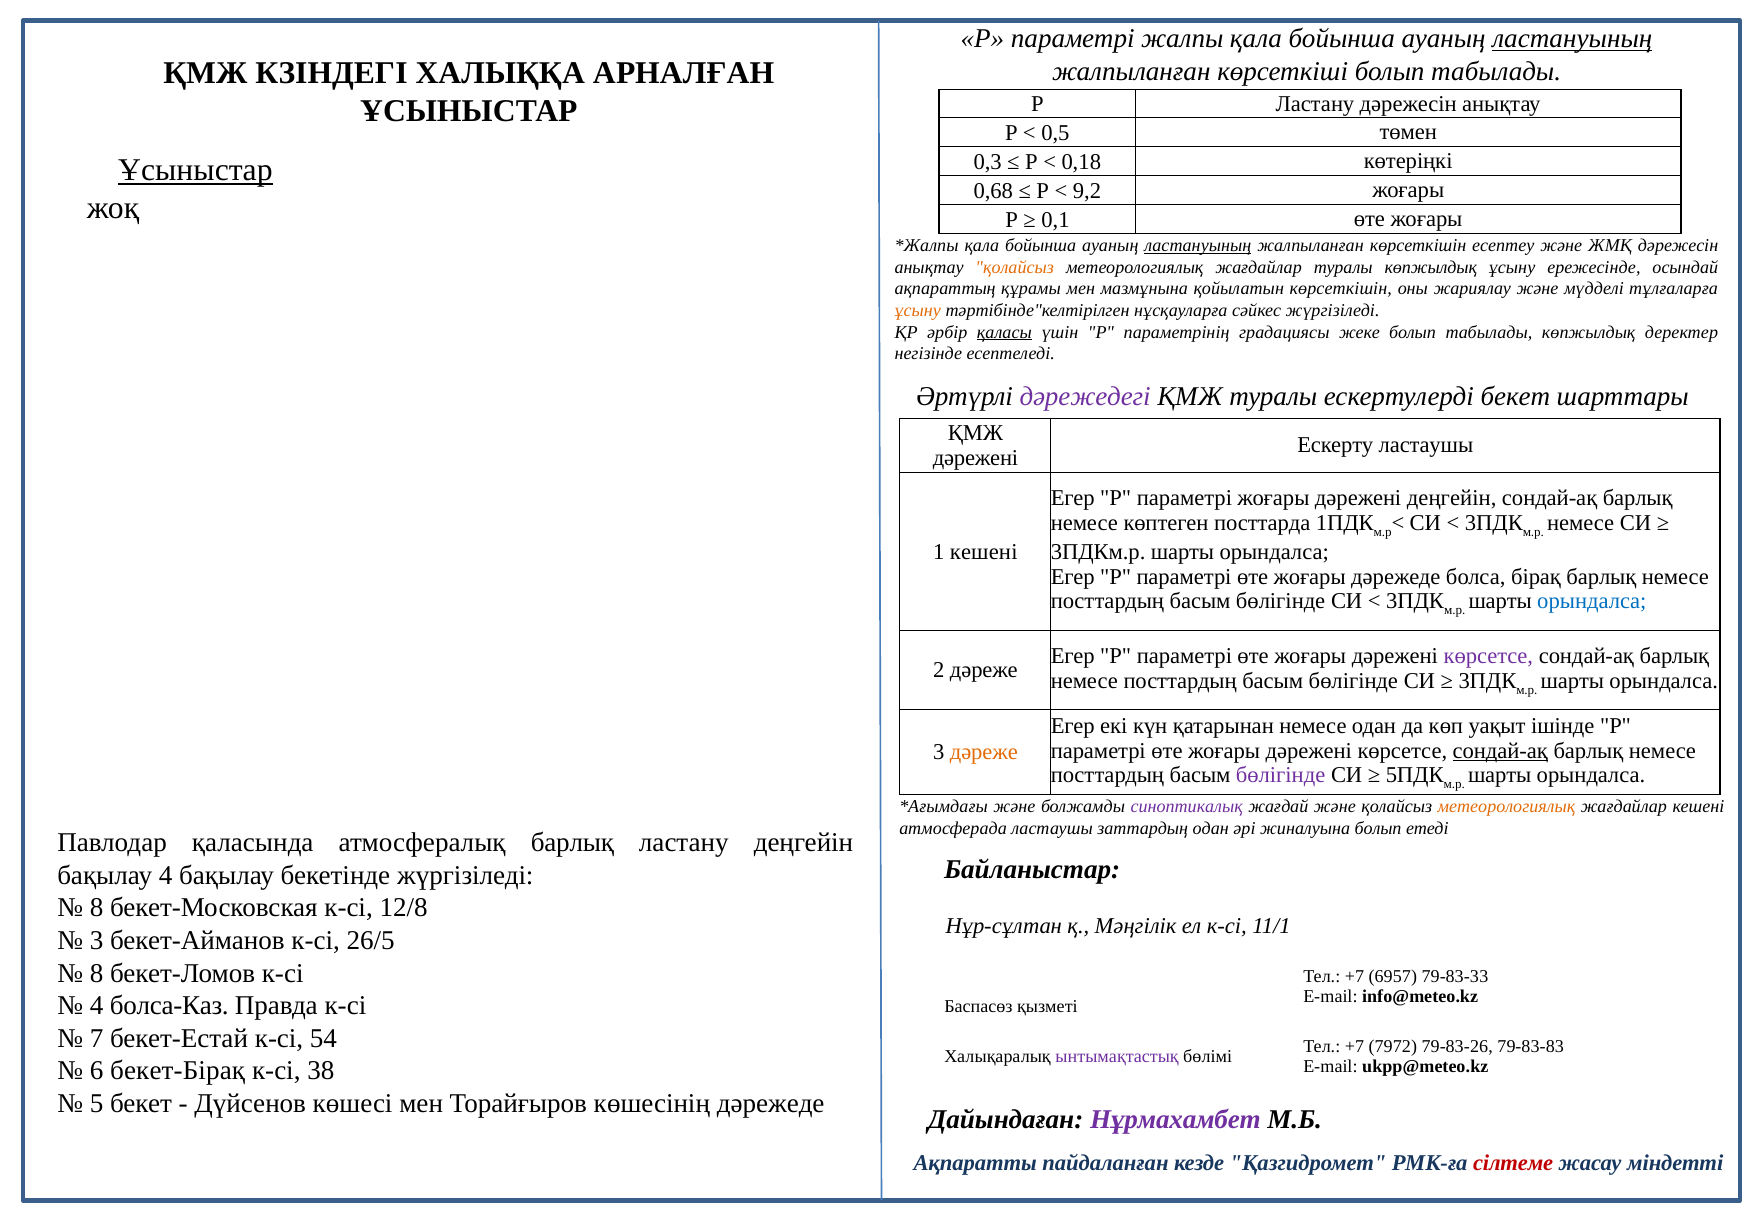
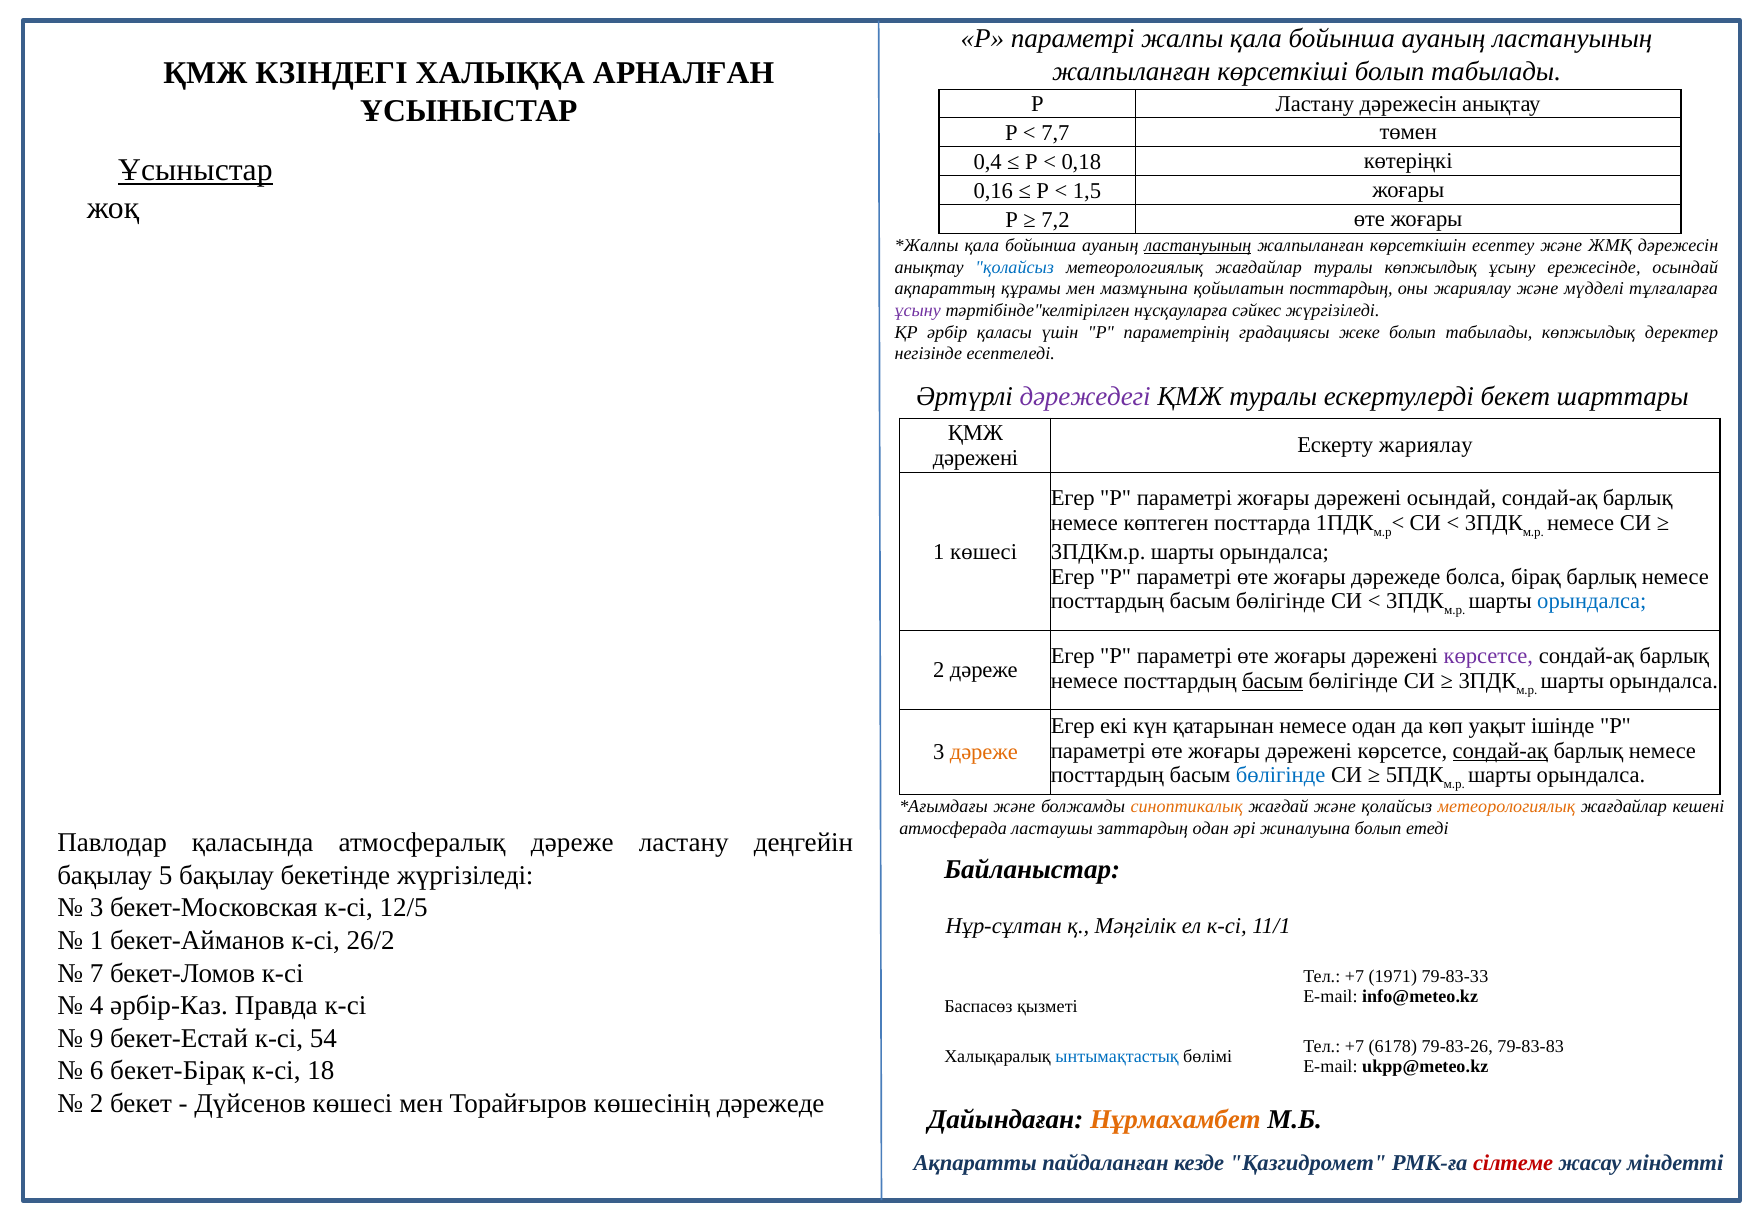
ластануының at (1572, 39) underline: present -> none
0,5: 0,5 -> 7,7
0,3: 0,3 -> 0,4
0,68: 0,68 -> 0,16
9,2: 9,2 -> 1,5
0,1: 0,1 -> 7,2
қолайсыз at (1015, 267) colour: orange -> blue
қойылатын көрсеткішін: көрсеткішін -> посттардың
ұсыну at (918, 310) colour: orange -> purple
қаласы underline: present -> none
Ескерту ластаушы: ластаушы -> жариялау
дәрежені деңгейін: деңгейін -> осындай
1 кешені: кешені -> көшесі
басым at (1273, 681) underline: none -> present
бөлігінде at (1281, 775) colour: purple -> blue
синоптикалық colour: purple -> orange
атмосфералық барлық: барлық -> дәреже
бақылау 4: 4 -> 5
8 at (97, 908): 8 -> 3
12/8: 12/8 -> 12/5
3 at (97, 940): 3 -> 1
26/5: 26/5 -> 26/2
8 at (97, 973): 8 -> 7
6957: 6957 -> 1971
болса-Каз: болса-Каз -> әрбір-Каз
7: 7 -> 9
7972: 7972 -> 6178
ынтымақтастық colour: purple -> blue
38: 38 -> 18
5 at (97, 1103): 5 -> 2
Нұрмахамбет colour: purple -> orange
